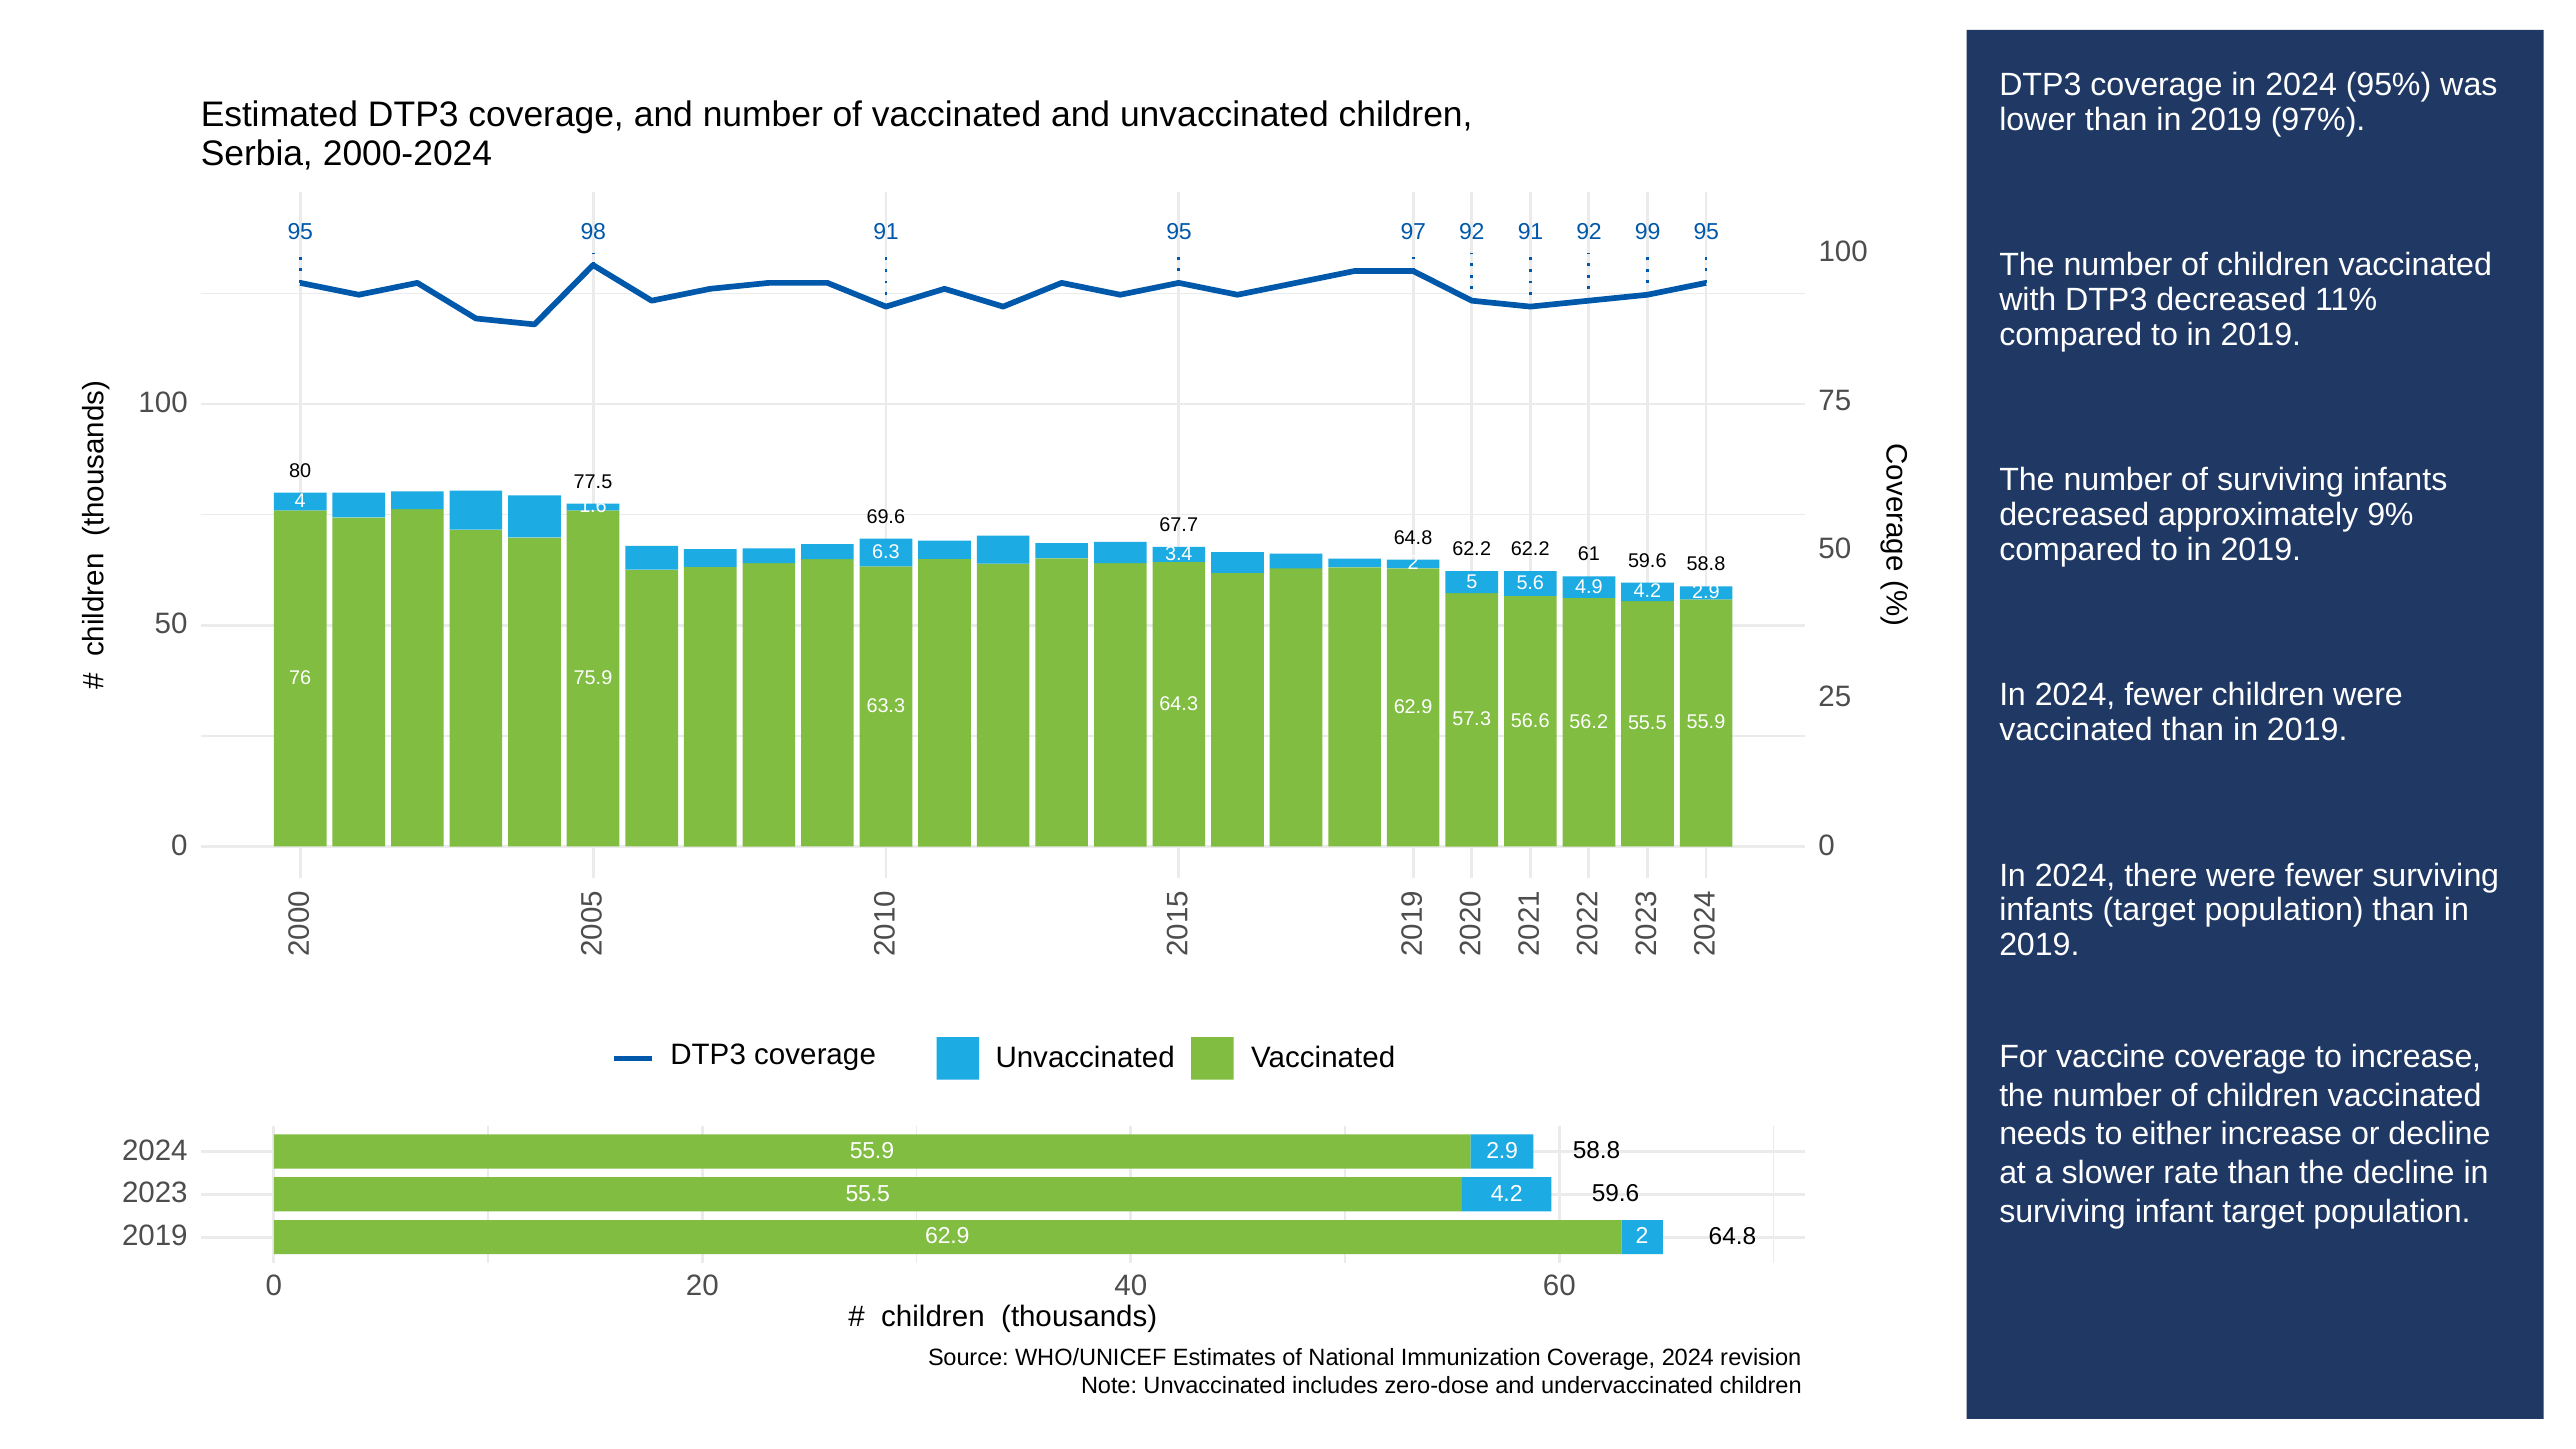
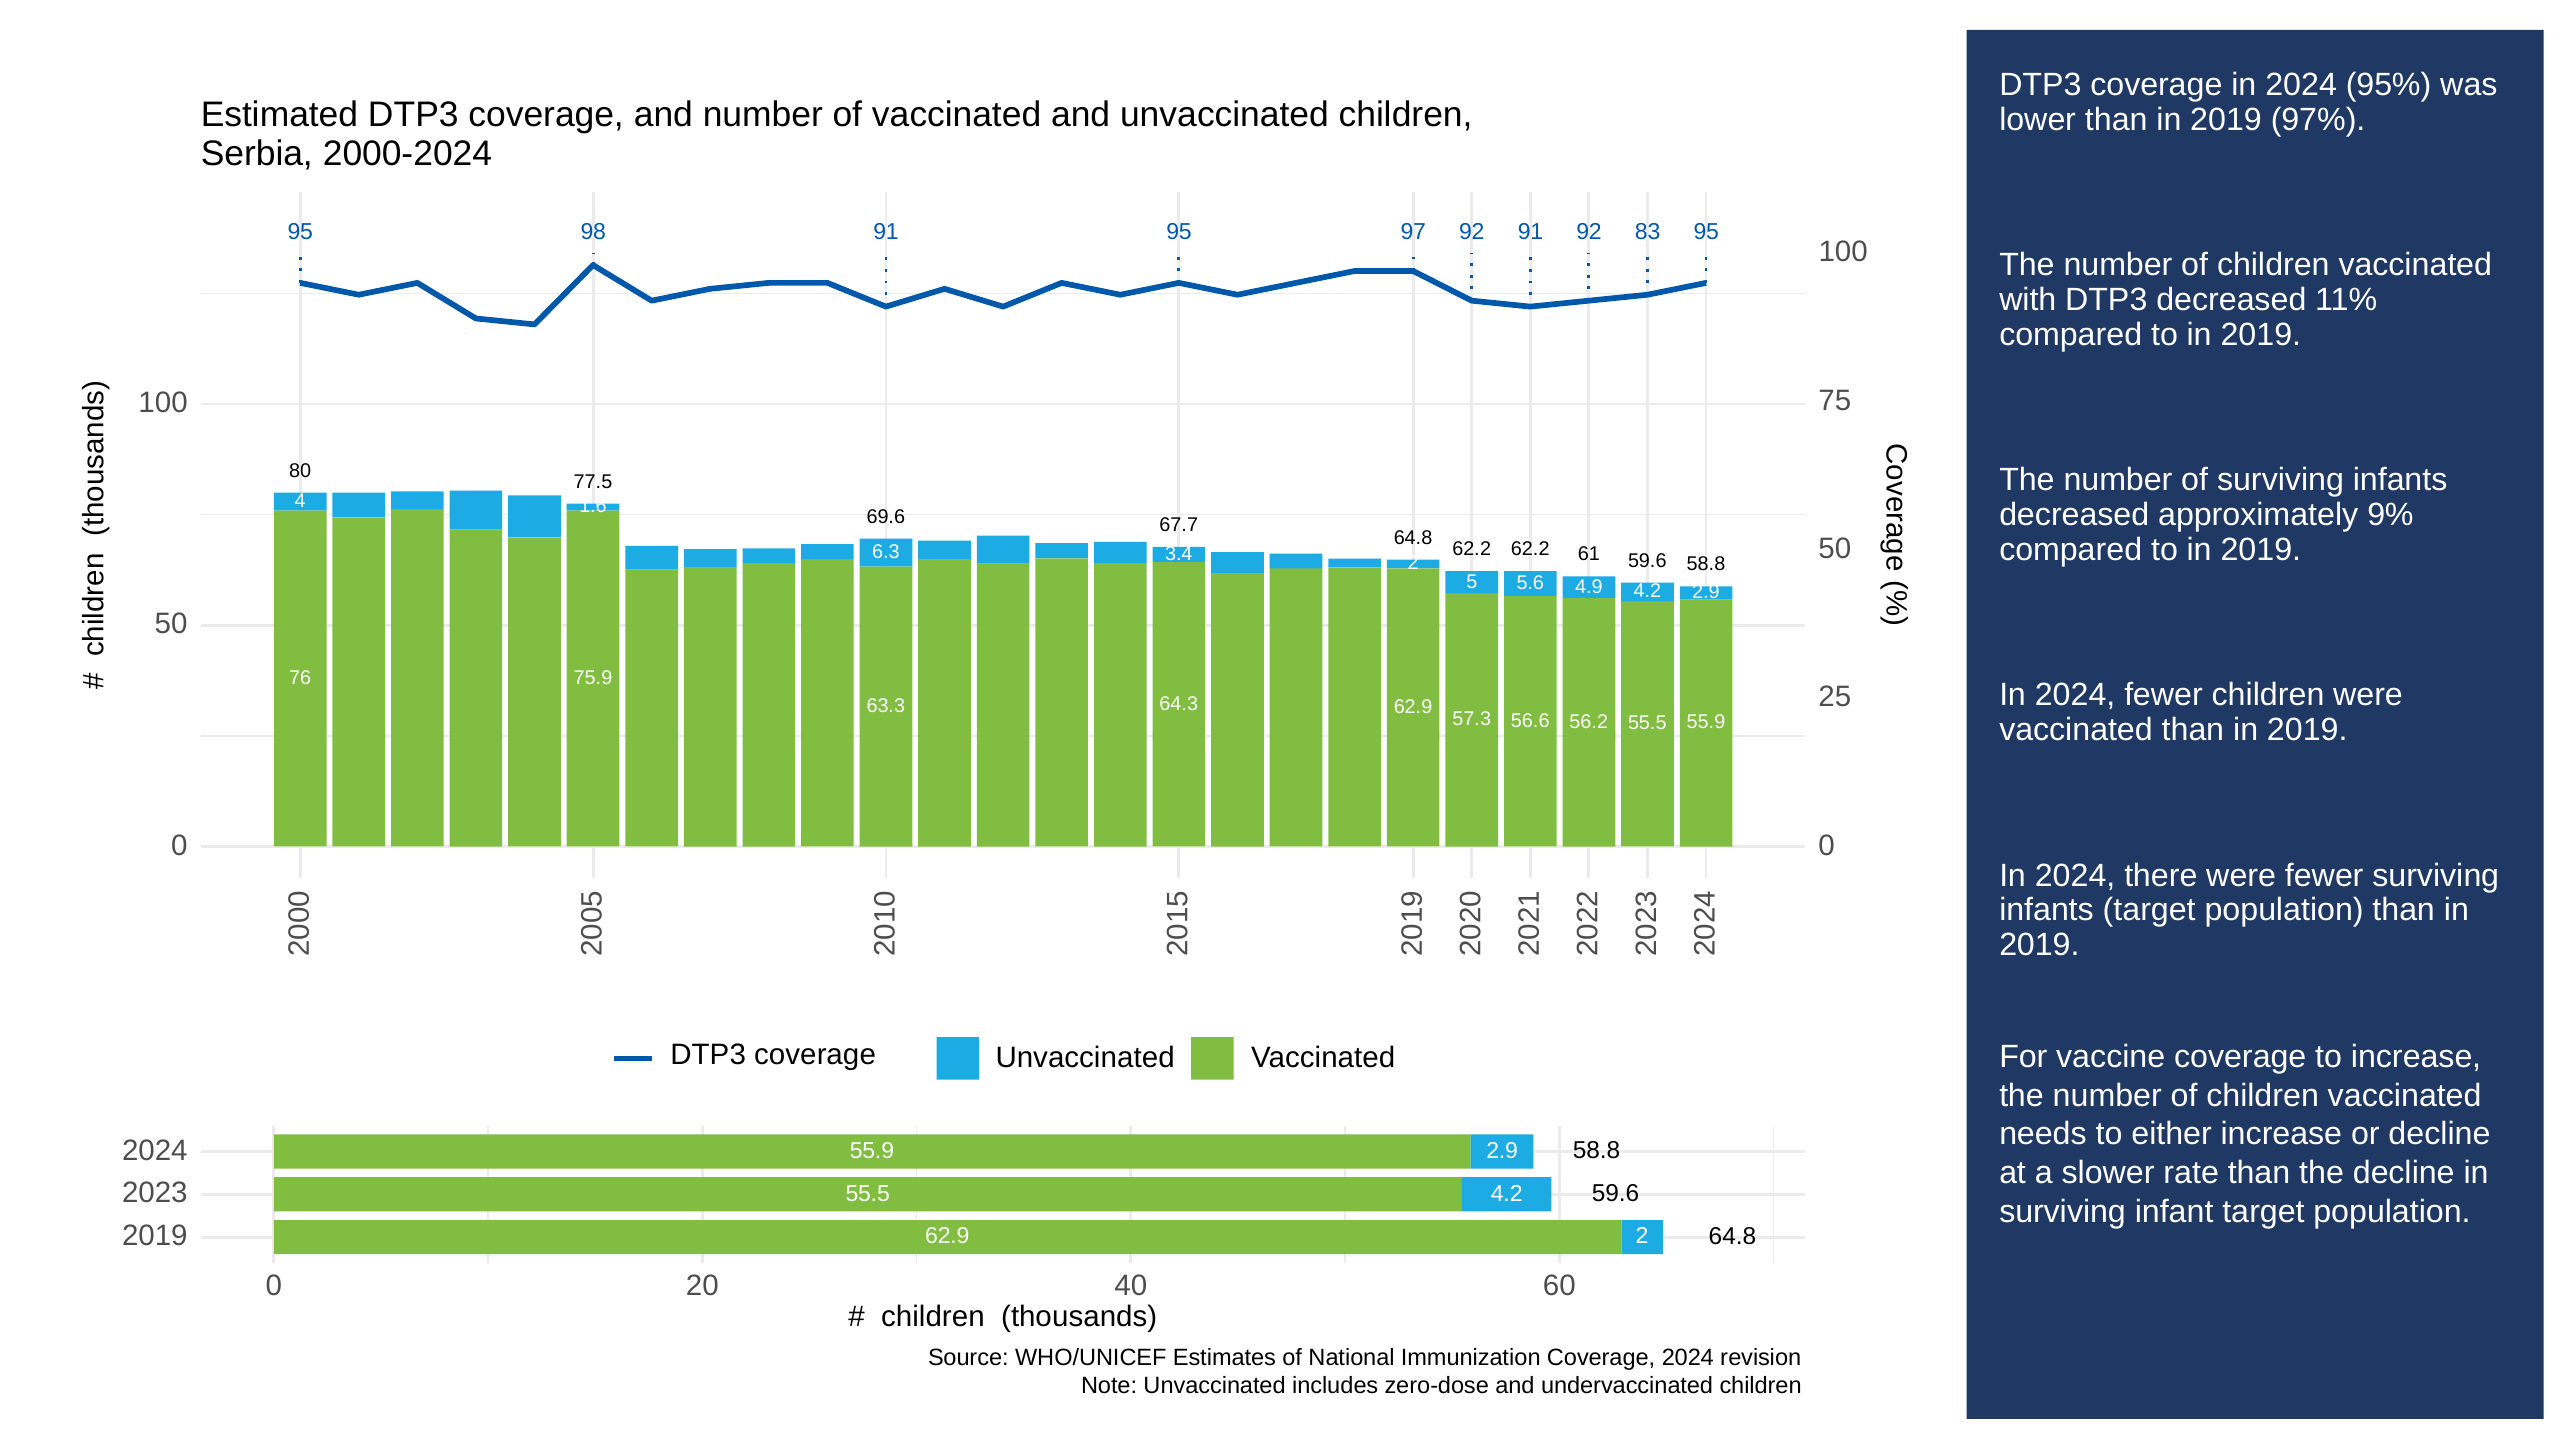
99: 99 -> 83
